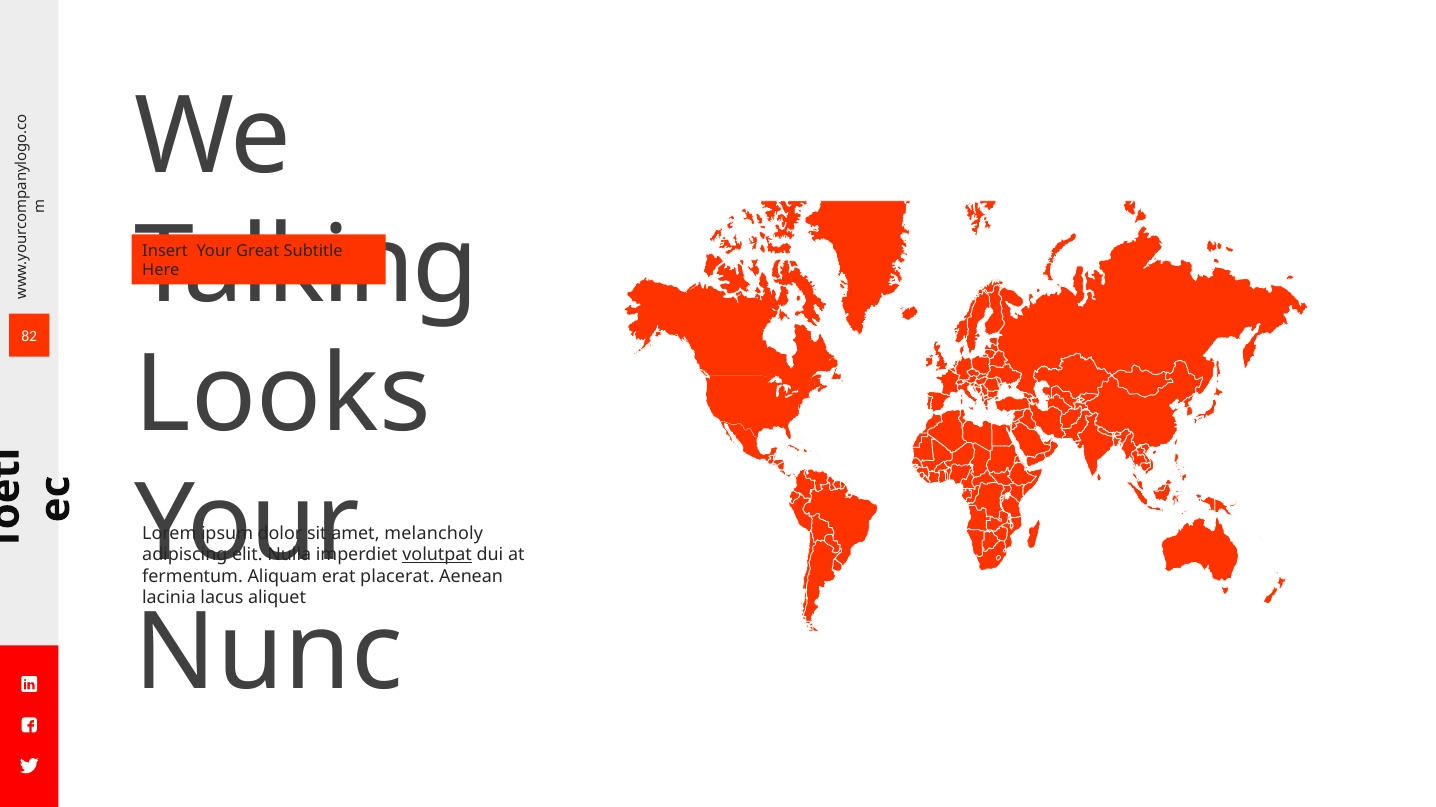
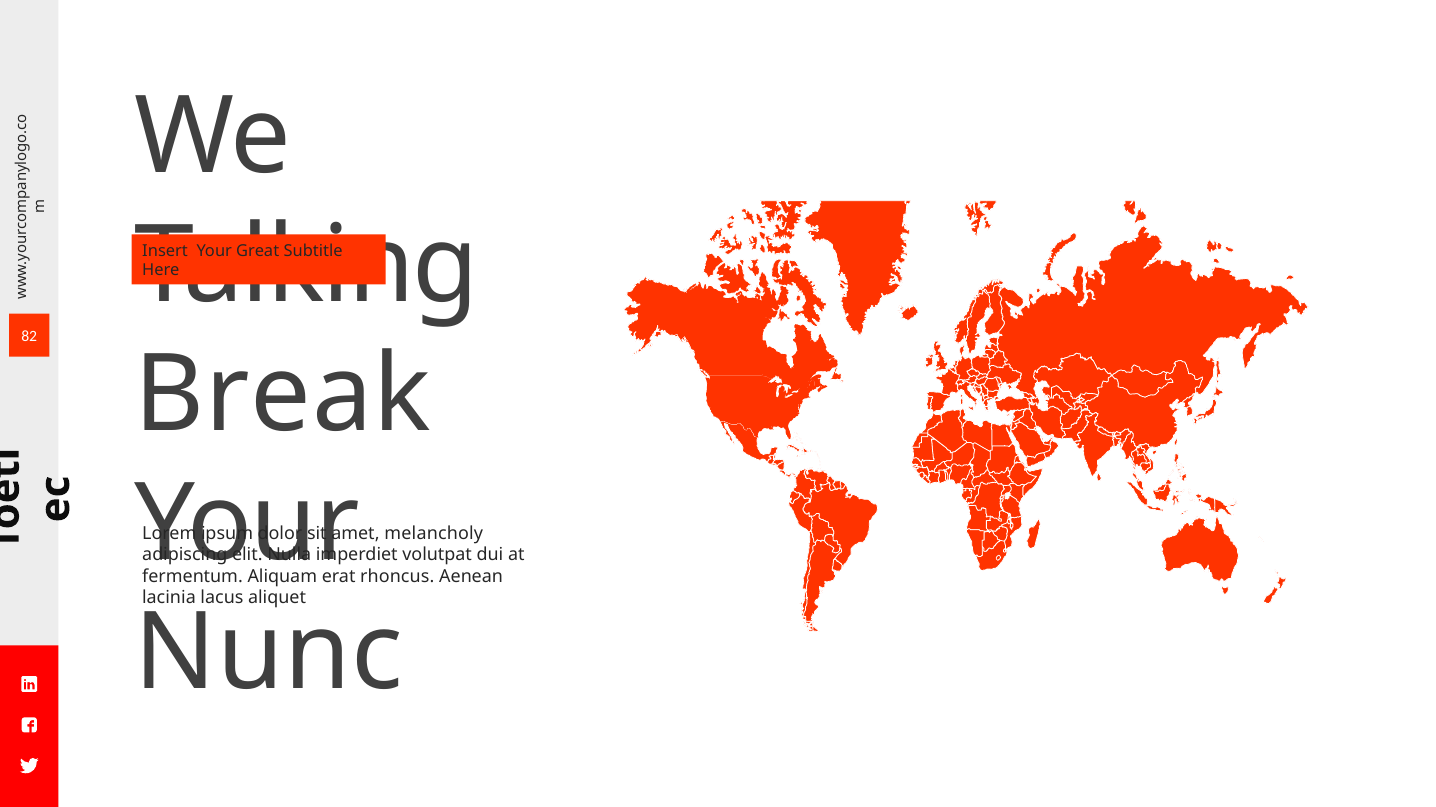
Looks: Looks -> Break
volutpat underline: present -> none
placerat: placerat -> rhoncus
